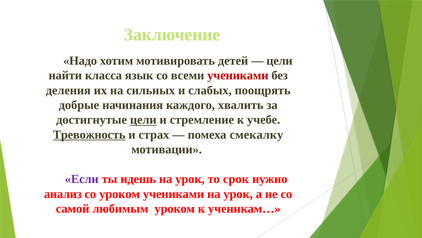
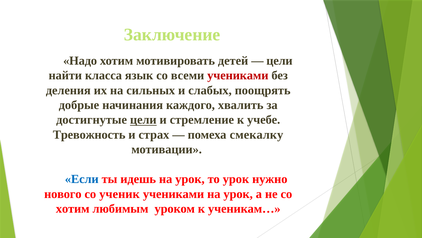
Тревожность underline: present -> none
Если colour: purple -> blue
то срок: срок -> урок
анализ: анализ -> нового
со уроком: уроком -> ученик
самой at (73, 208): самой -> хотим
